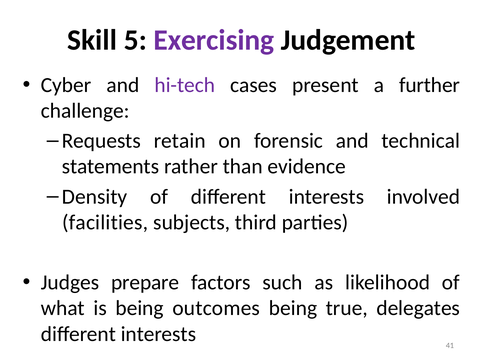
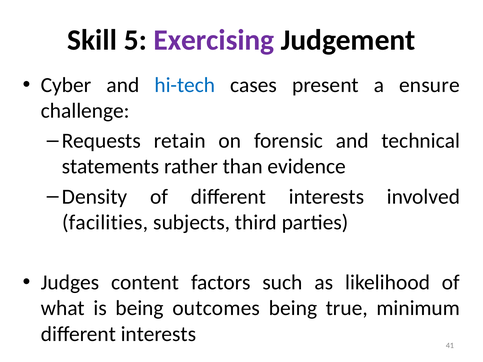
hi-tech colour: purple -> blue
further: further -> ensure
prepare: prepare -> content
delegates: delegates -> minimum
